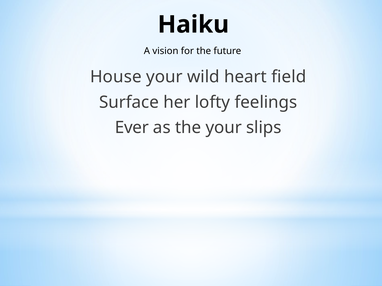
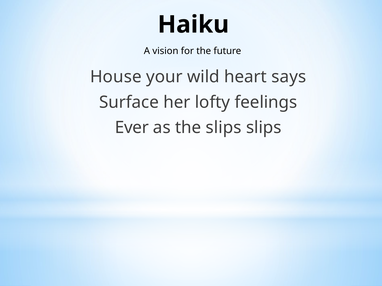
field: field -> says
the your: your -> slips
